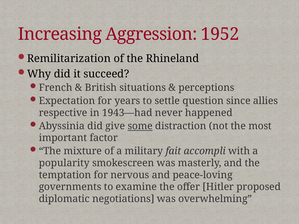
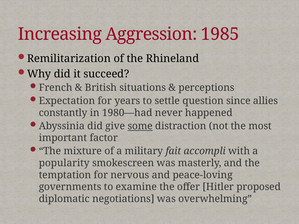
1952: 1952 -> 1985
respective: respective -> constantly
1943—had: 1943—had -> 1980—had
